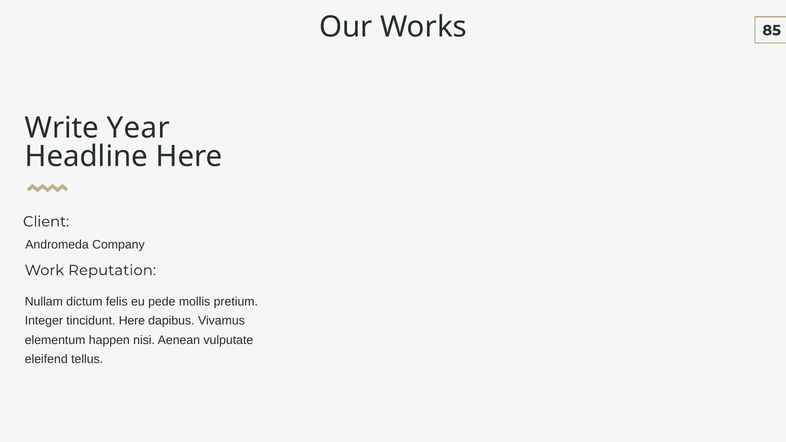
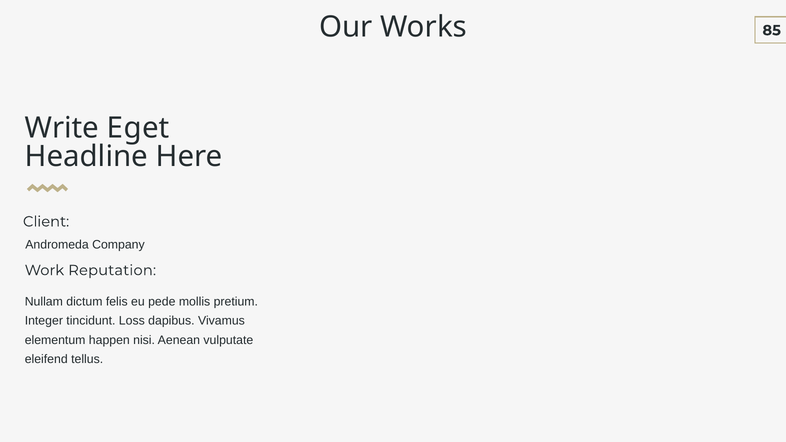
Year: Year -> Eget
tincidunt Here: Here -> Loss
